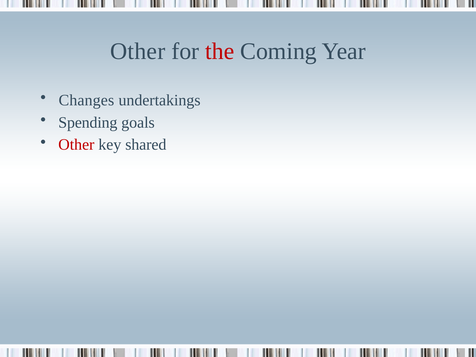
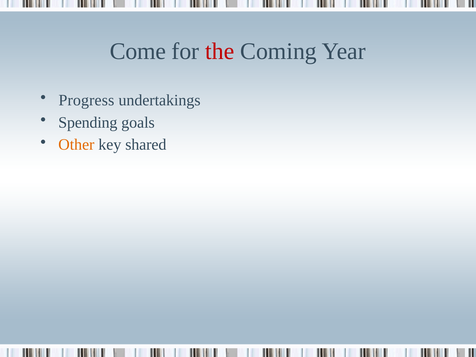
Other at (138, 51): Other -> Come
Changes: Changes -> Progress
Other at (76, 145) colour: red -> orange
